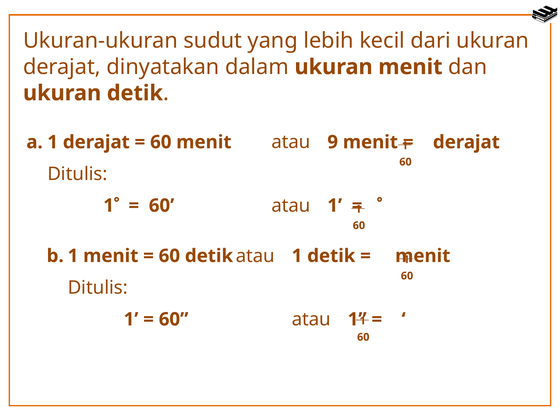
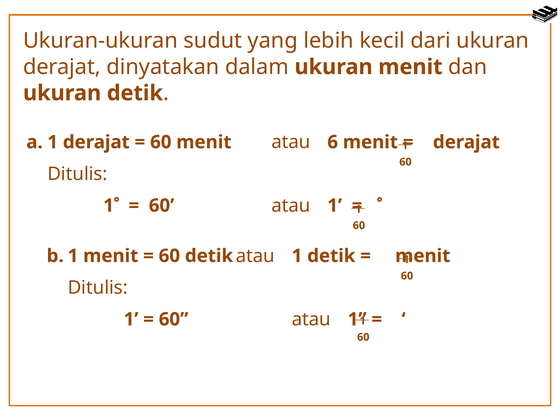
9: 9 -> 6
